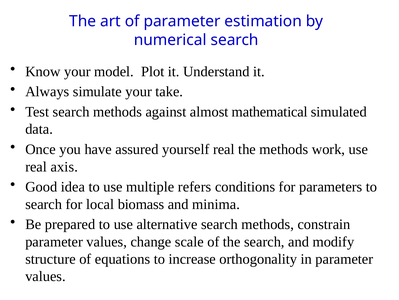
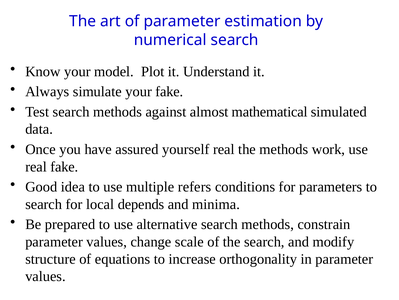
your take: take -> fake
real axis: axis -> fake
biomass: biomass -> depends
